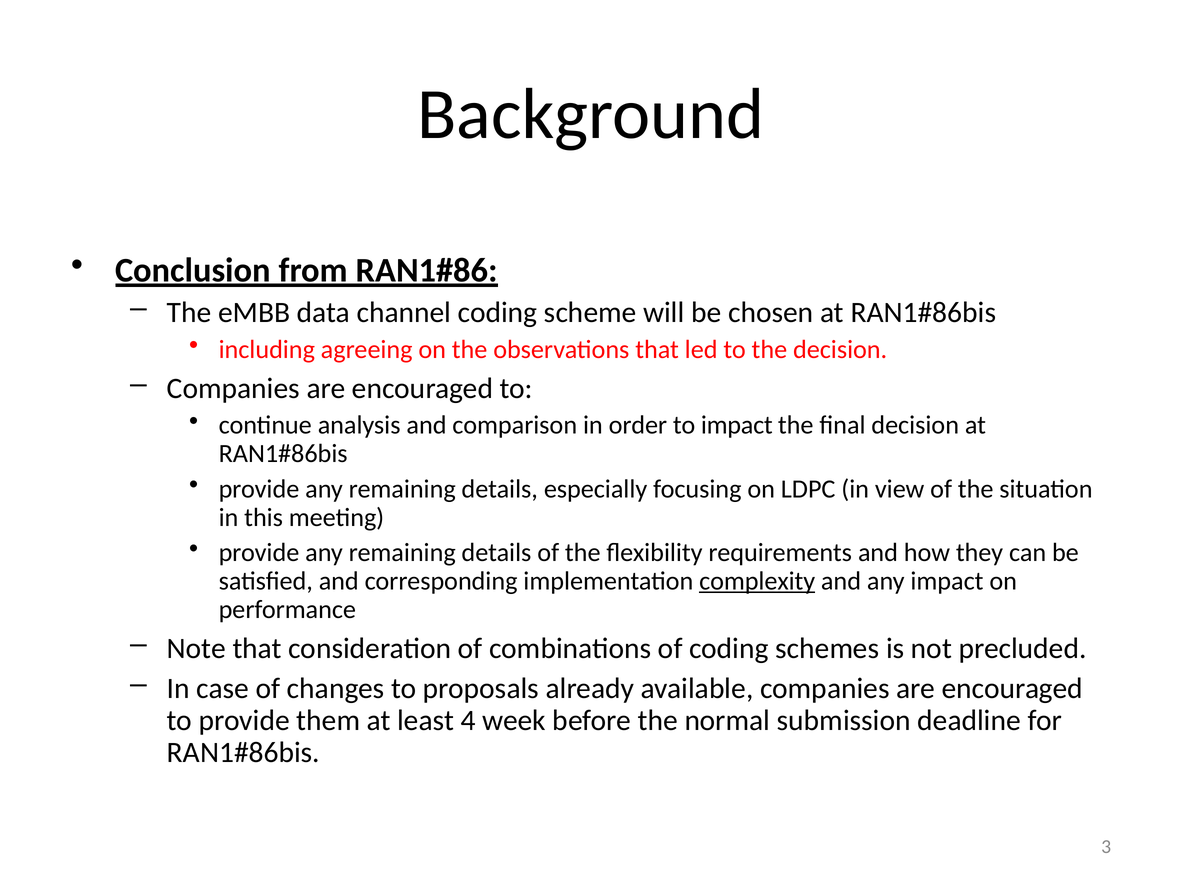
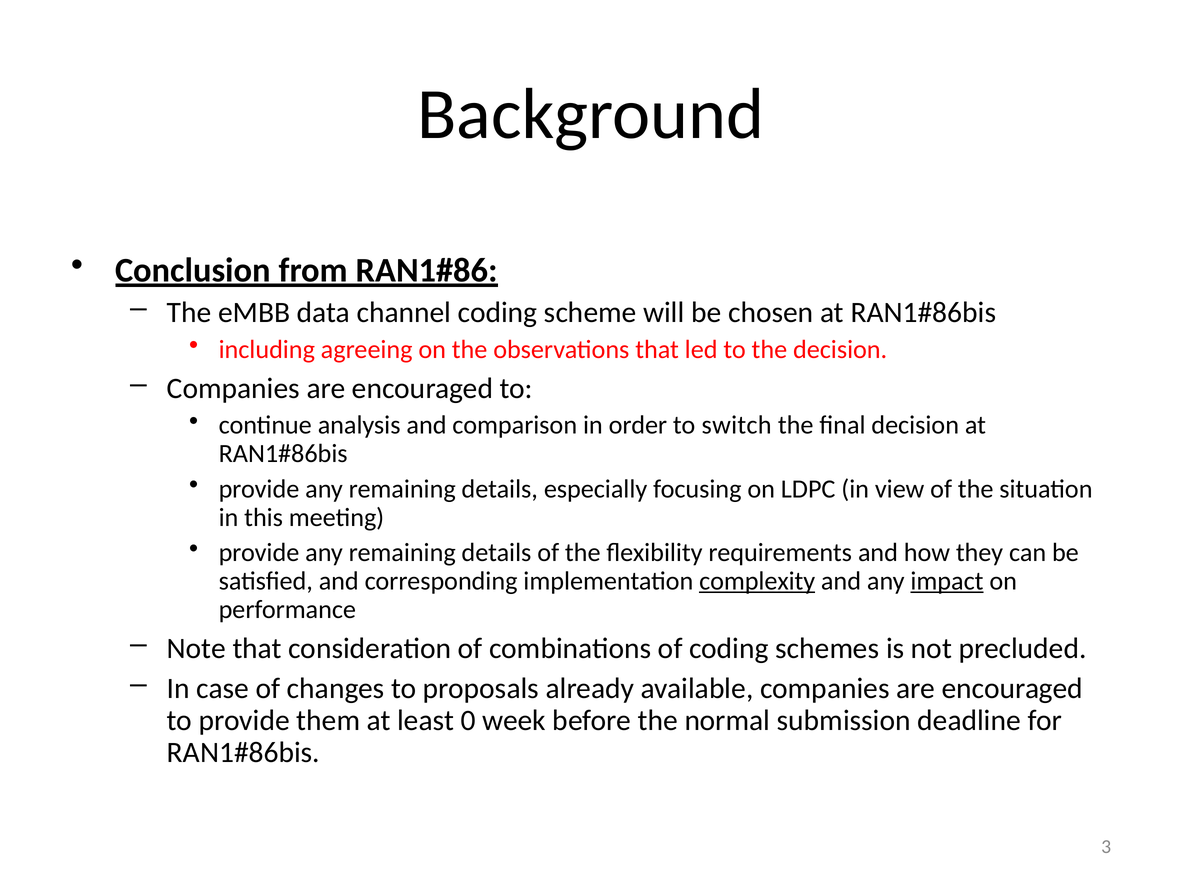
to impact: impact -> switch
impact at (947, 581) underline: none -> present
4: 4 -> 0
